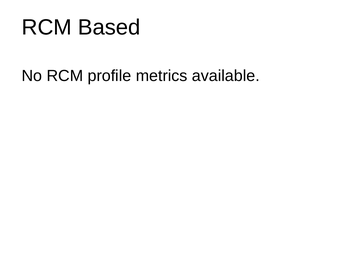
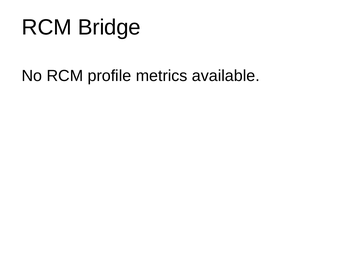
Based: Based -> Bridge
